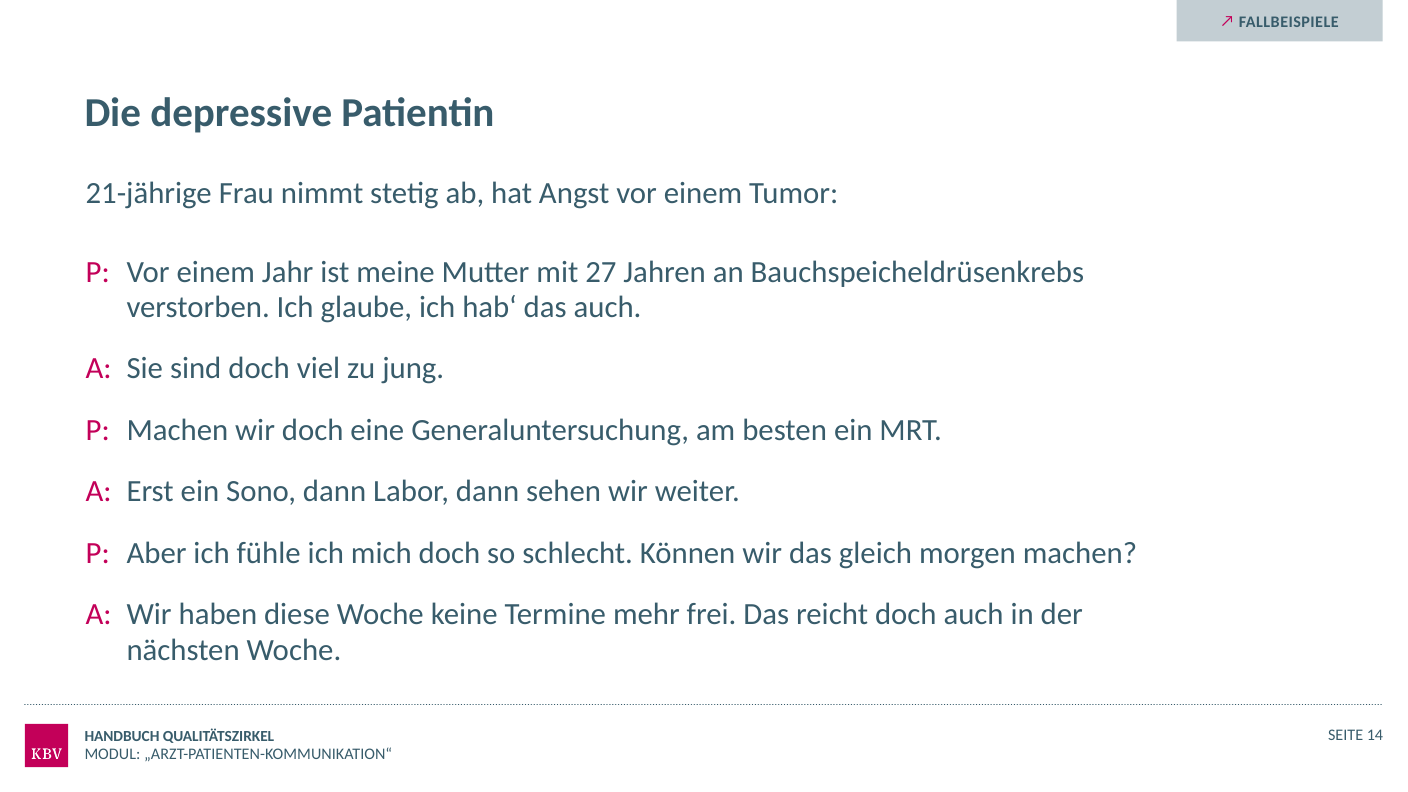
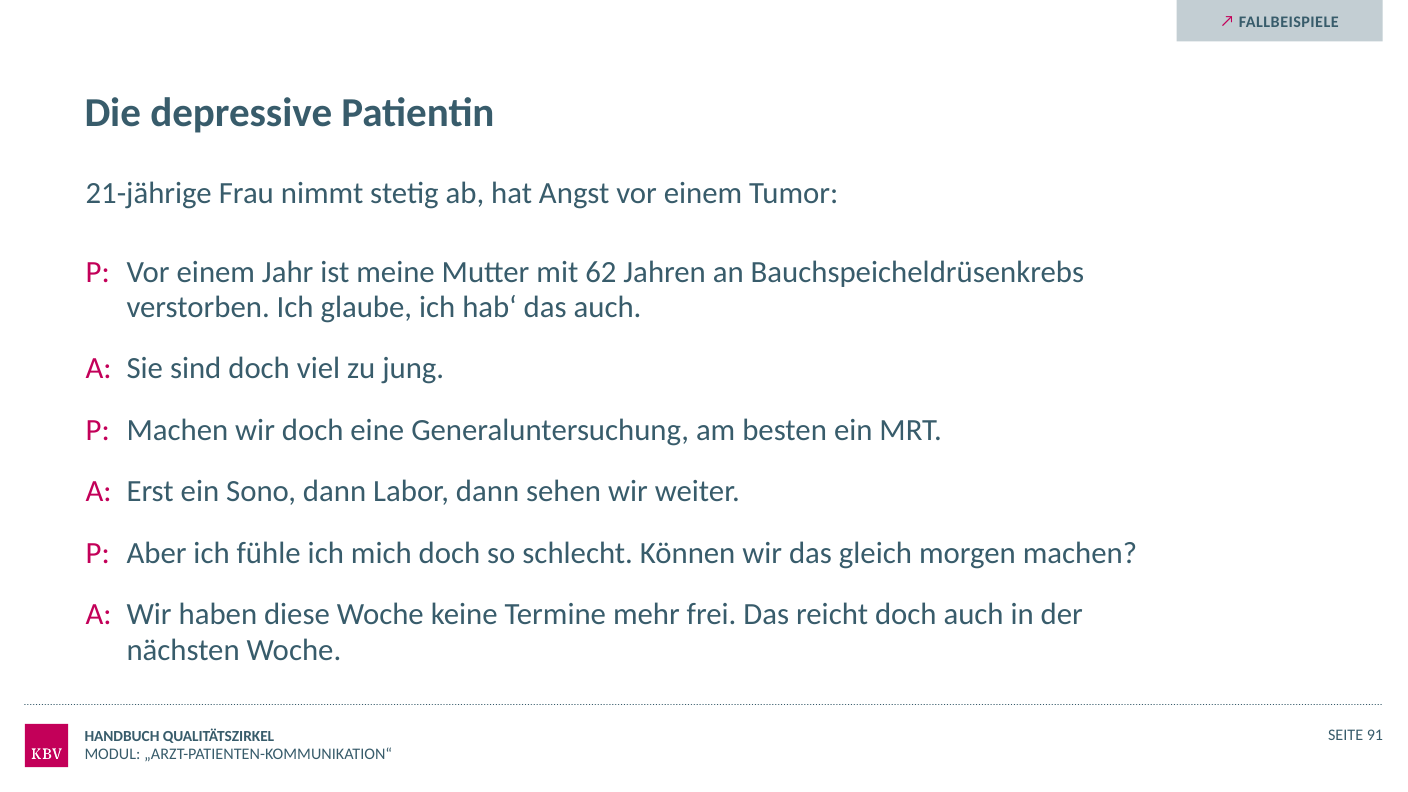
27: 27 -> 62
14: 14 -> 91
